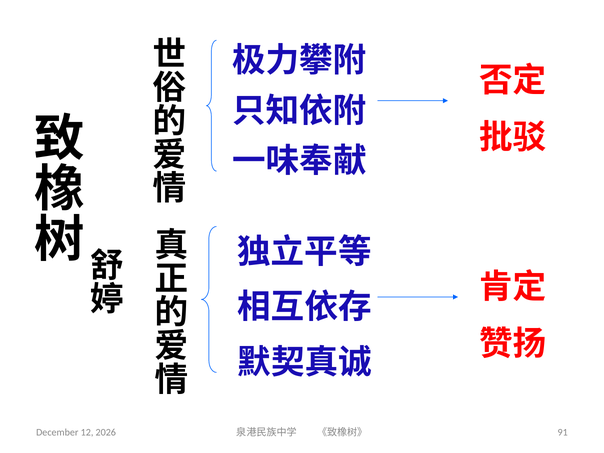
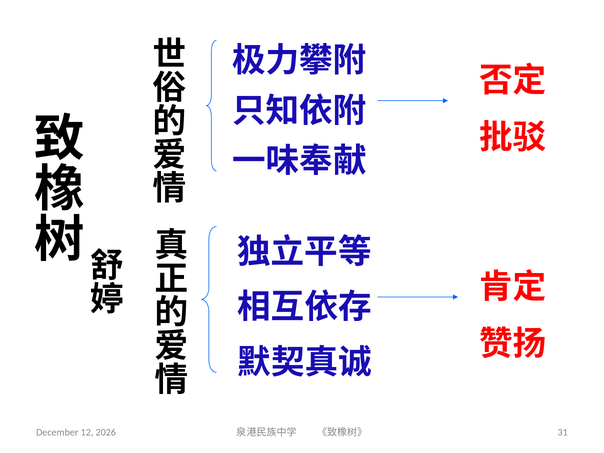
91: 91 -> 31
